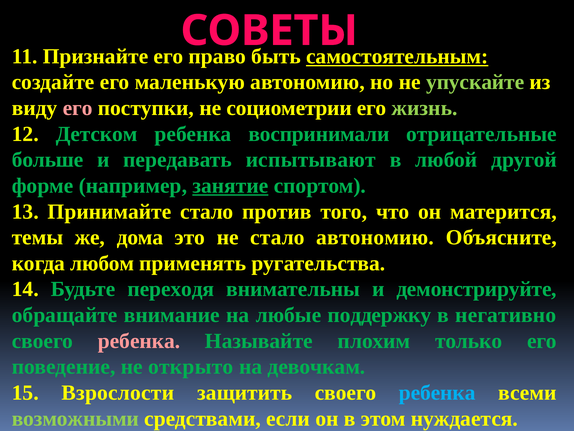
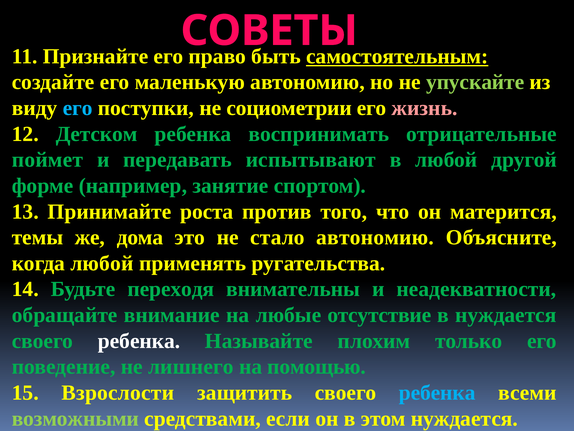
его at (78, 108) colour: pink -> light blue
жизнь colour: light green -> pink
воспринимали: воспринимали -> воспринимать
больше: больше -> поймет
занятие underline: present -> none
Принимайте стало: стало -> роста
когда любом: любом -> любой
демонстрируйте: демонстрируйте -> неадекватности
поддержку: поддержку -> отсутствие
в негативно: негативно -> нуждается
ребенка at (139, 341) colour: pink -> white
открыто: открыто -> лишнего
девочкам: девочкам -> помощью
